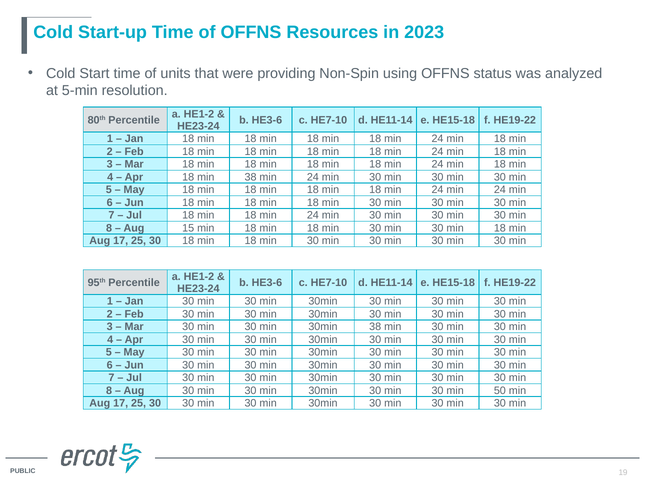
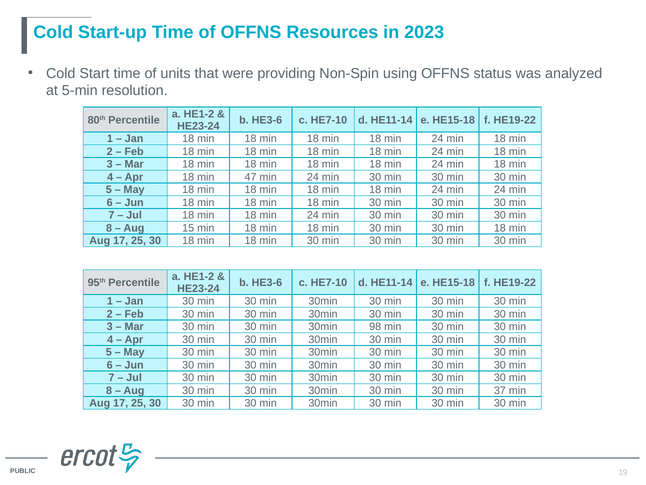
min 38: 38 -> 47
30min 38: 38 -> 98
50: 50 -> 37
